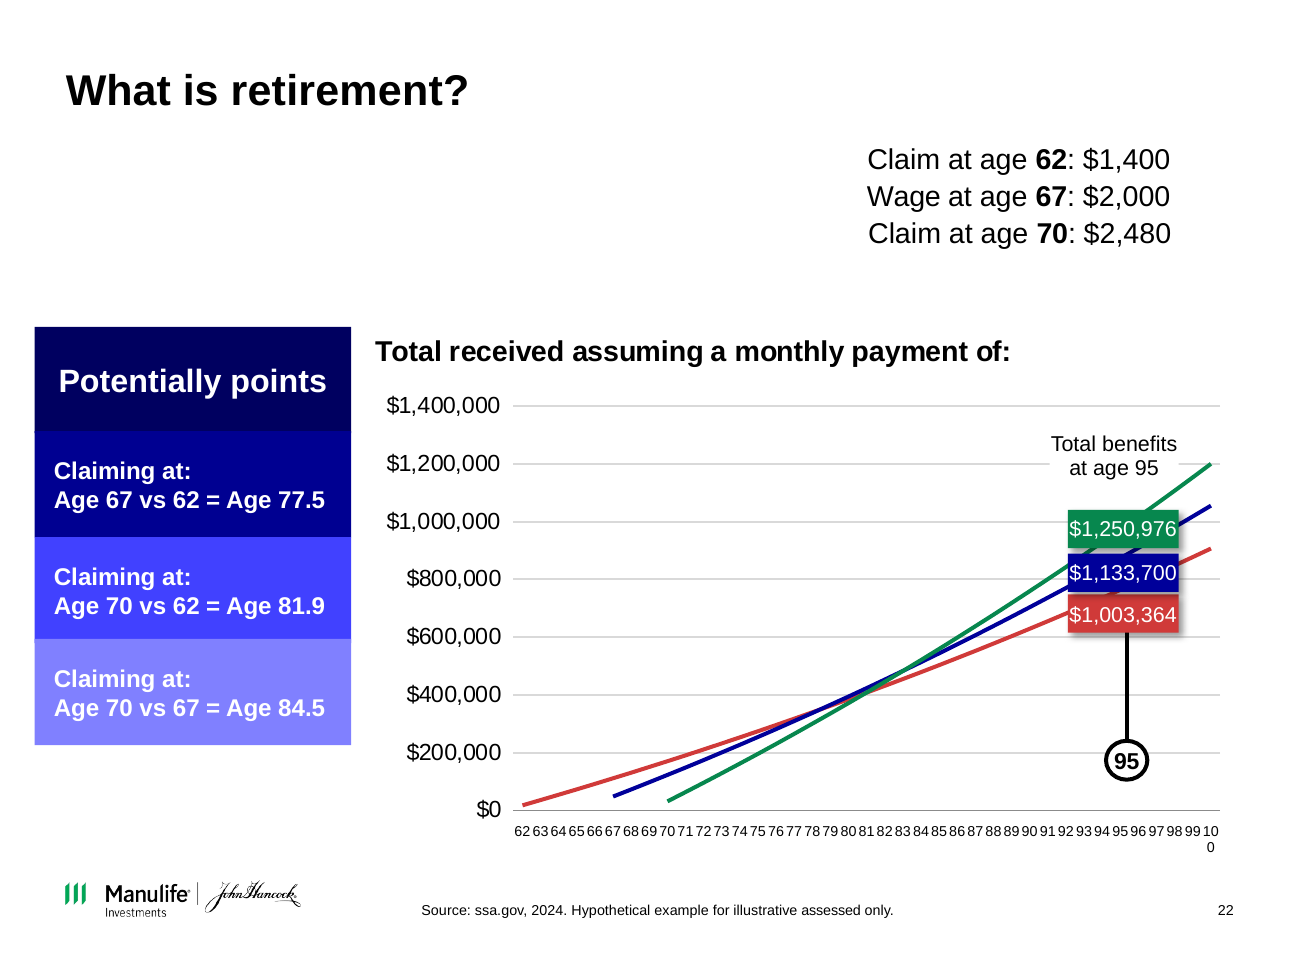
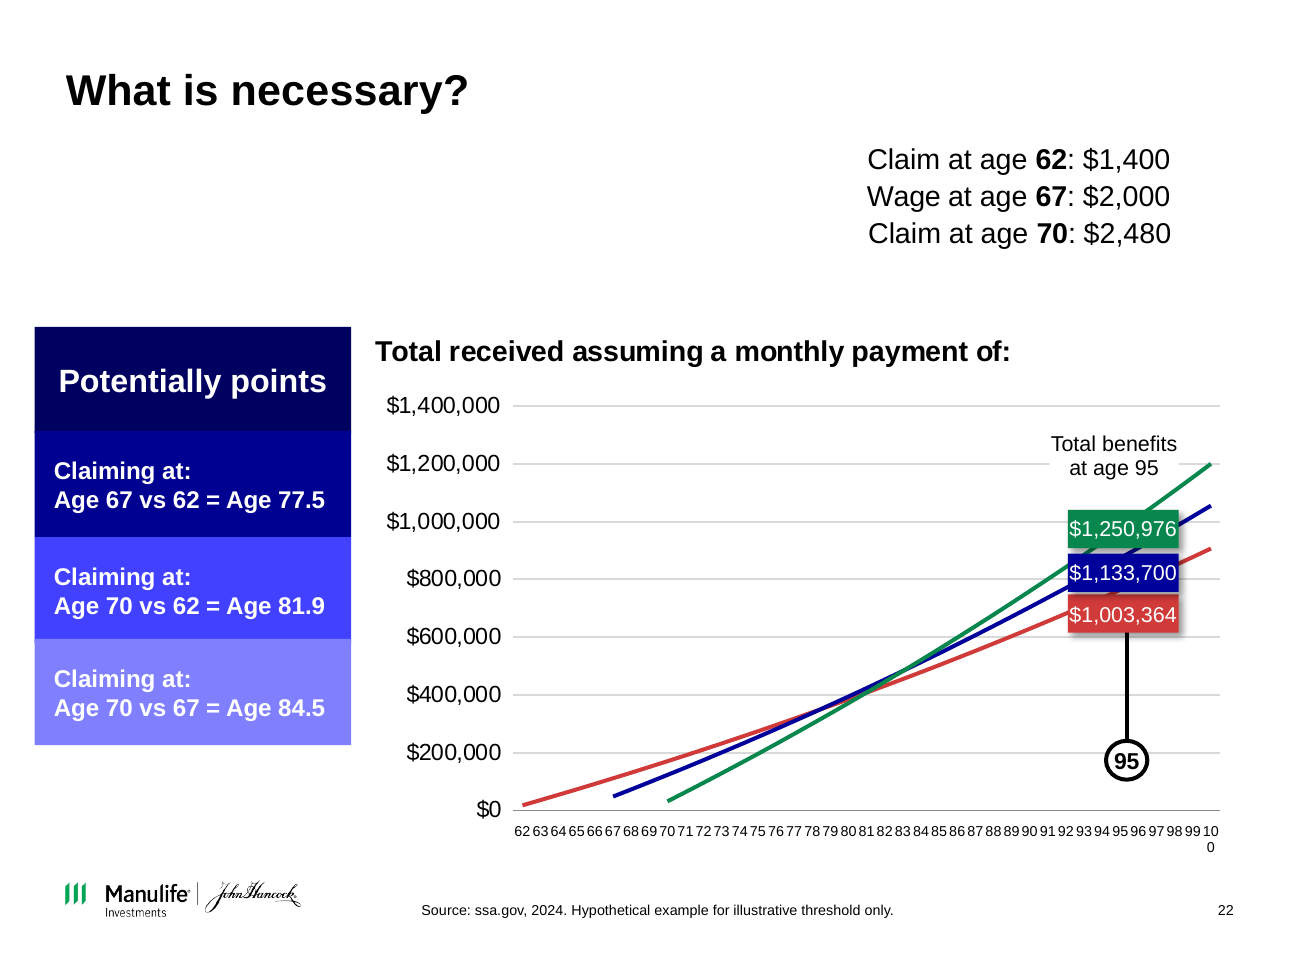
retirement: retirement -> necessary
assessed: assessed -> threshold
